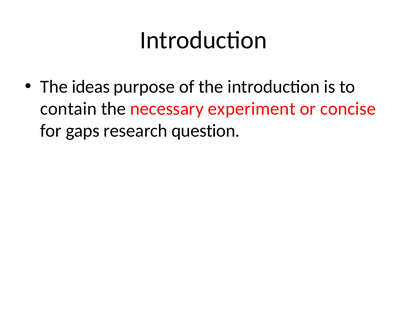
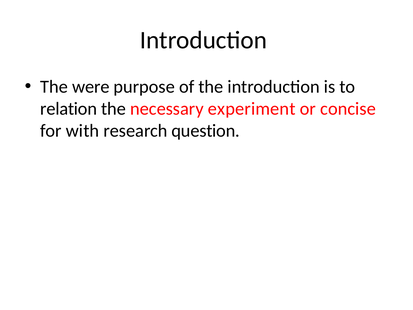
ideas: ideas -> were
contain: contain -> relation
gaps: gaps -> with
